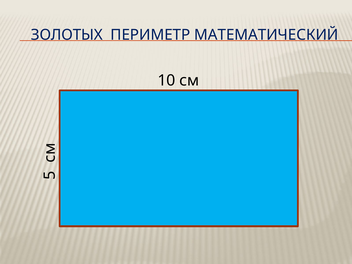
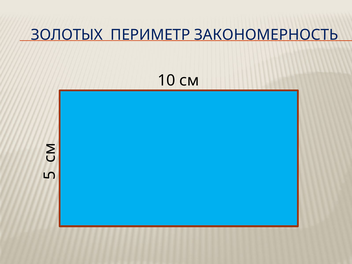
МАТЕМАТИЧЕСКИЙ: МАТЕМАТИЧЕСКИЙ -> ЗАКОНОМЕРНОСТЬ
